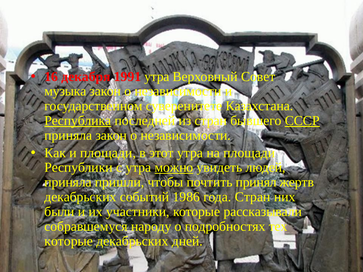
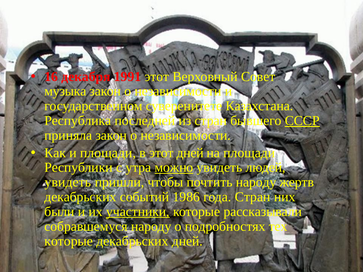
1991 утра: утра -> этот
Республика underline: present -> none
этот утра: утра -> дней
приняла at (68, 182): приняла -> увидеть
почтить принял: принял -> народу
участники underline: none -> present
